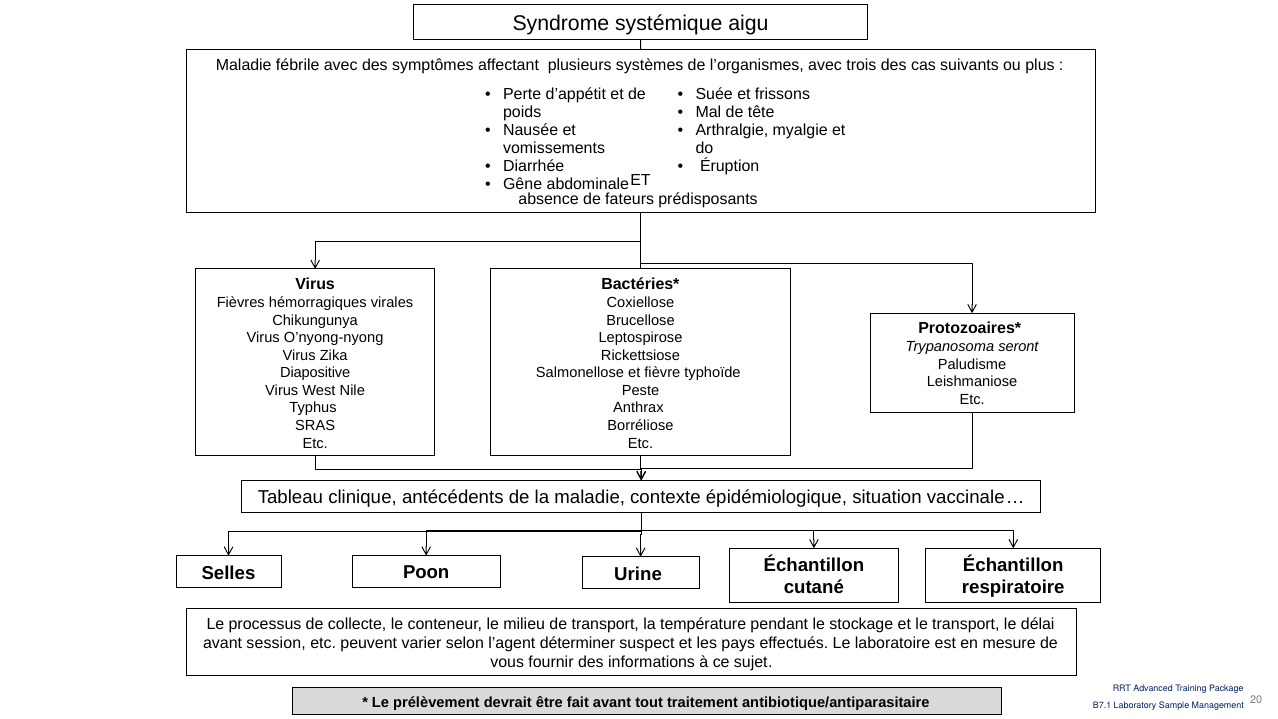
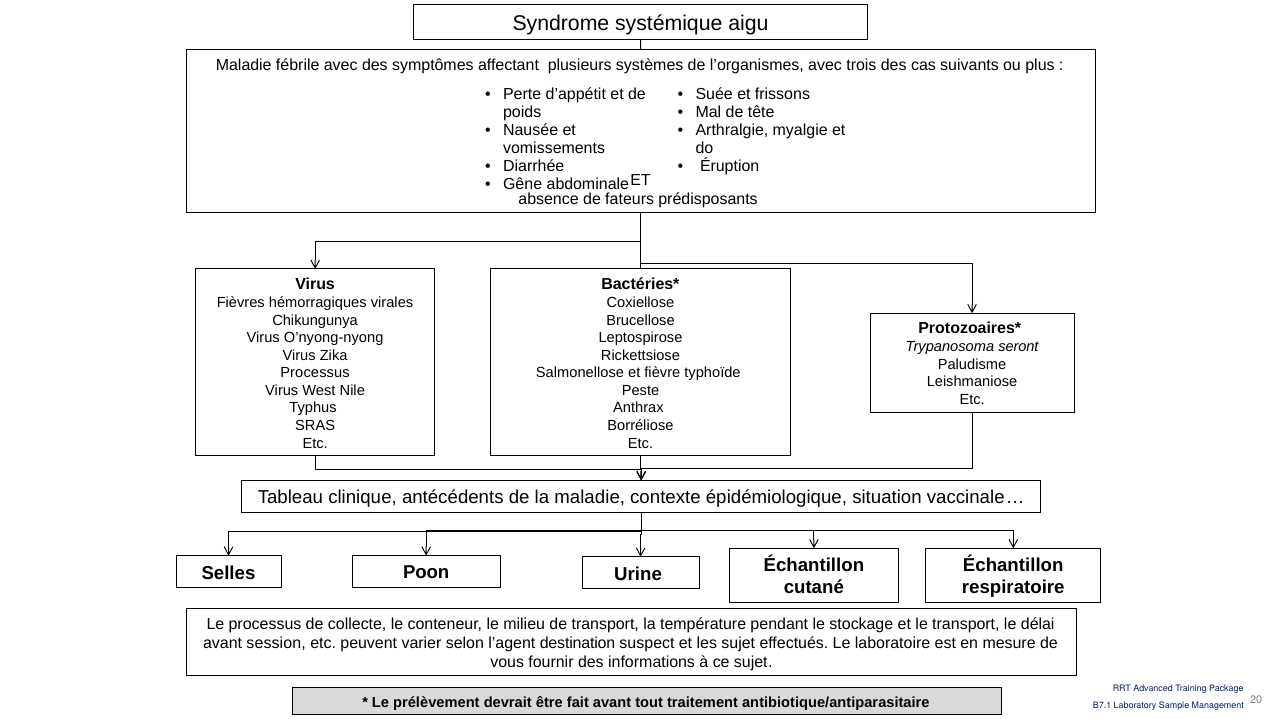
Diapositive at (315, 373): Diapositive -> Processus
déterminer: déterminer -> destination
les pays: pays -> sujet
